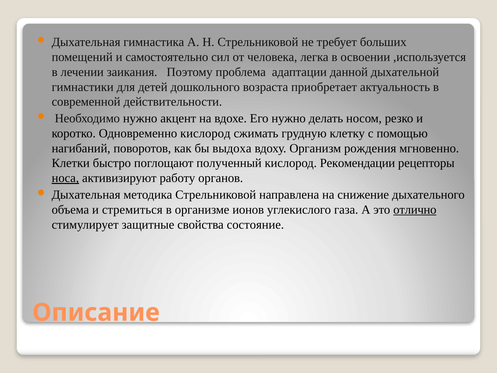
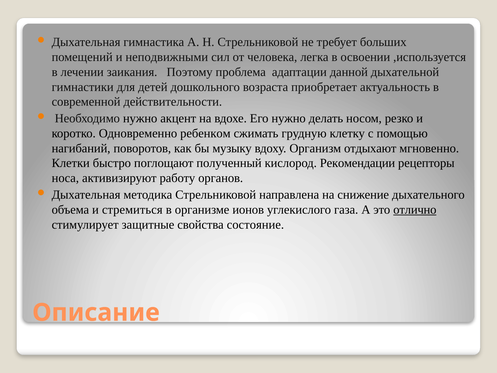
самостоятельно: самостоятельно -> неподвижными
Одновременно кислород: кислород -> ребенком
выдоха: выдоха -> музыку
рождения: рождения -> отдыхают
носа underline: present -> none
